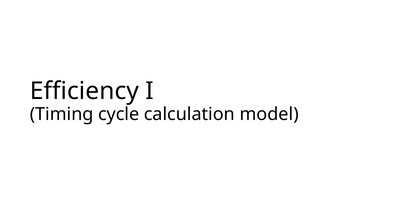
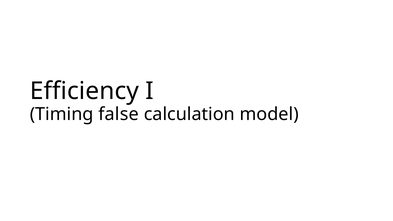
cycle: cycle -> false
